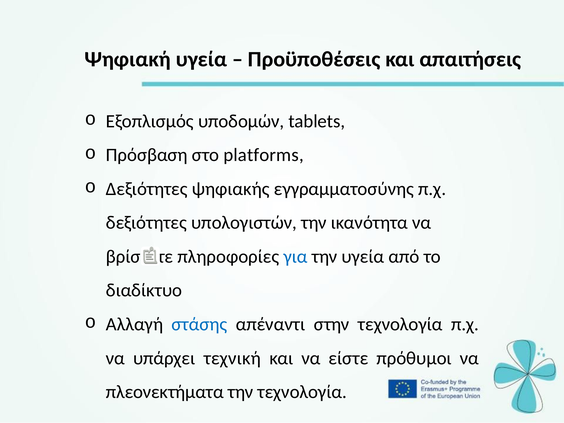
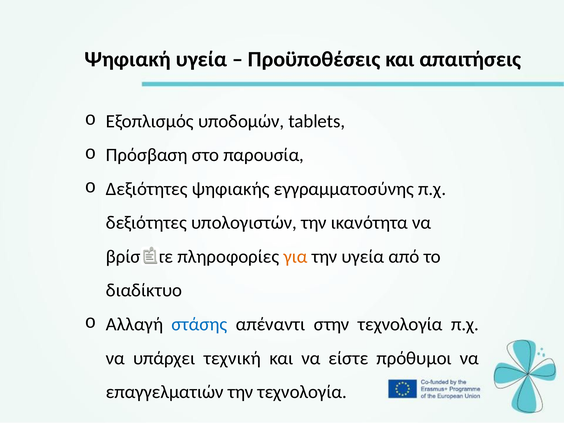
platforms: platforms -> παρουσία
για colour: blue -> orange
πλεονεκτήματα: πλεονεκτήματα -> επαγγελματιών
